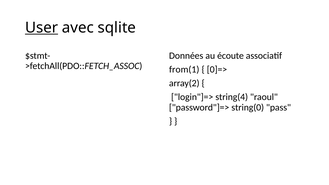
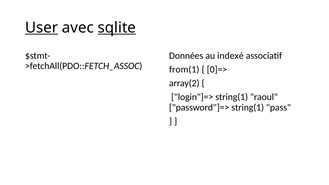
sqlite underline: none -> present
écoute: écoute -> indexé
login"]=> string(4: string(4 -> string(1
password"]=> string(0: string(0 -> string(1
